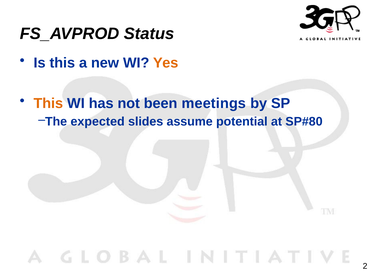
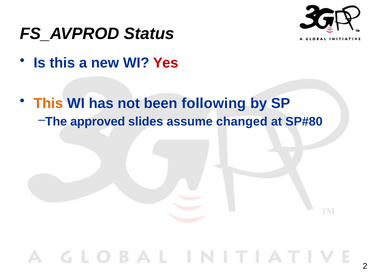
Yes colour: orange -> red
meetings: meetings -> following
expected: expected -> approved
potential: potential -> changed
